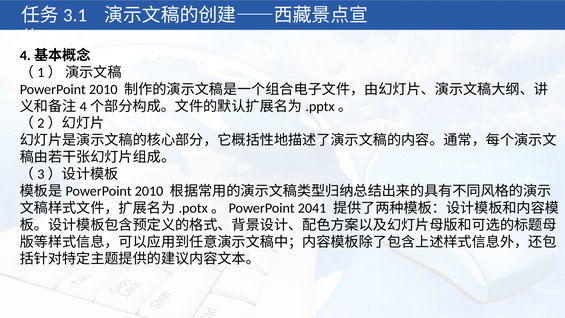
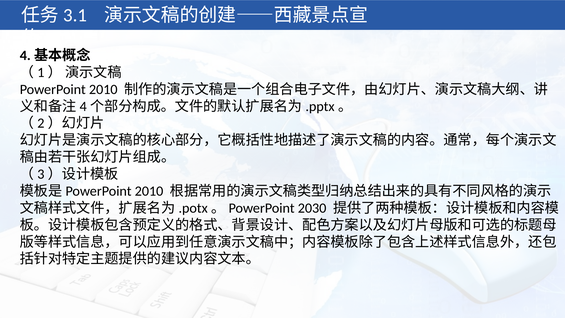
2041: 2041 -> 2030
